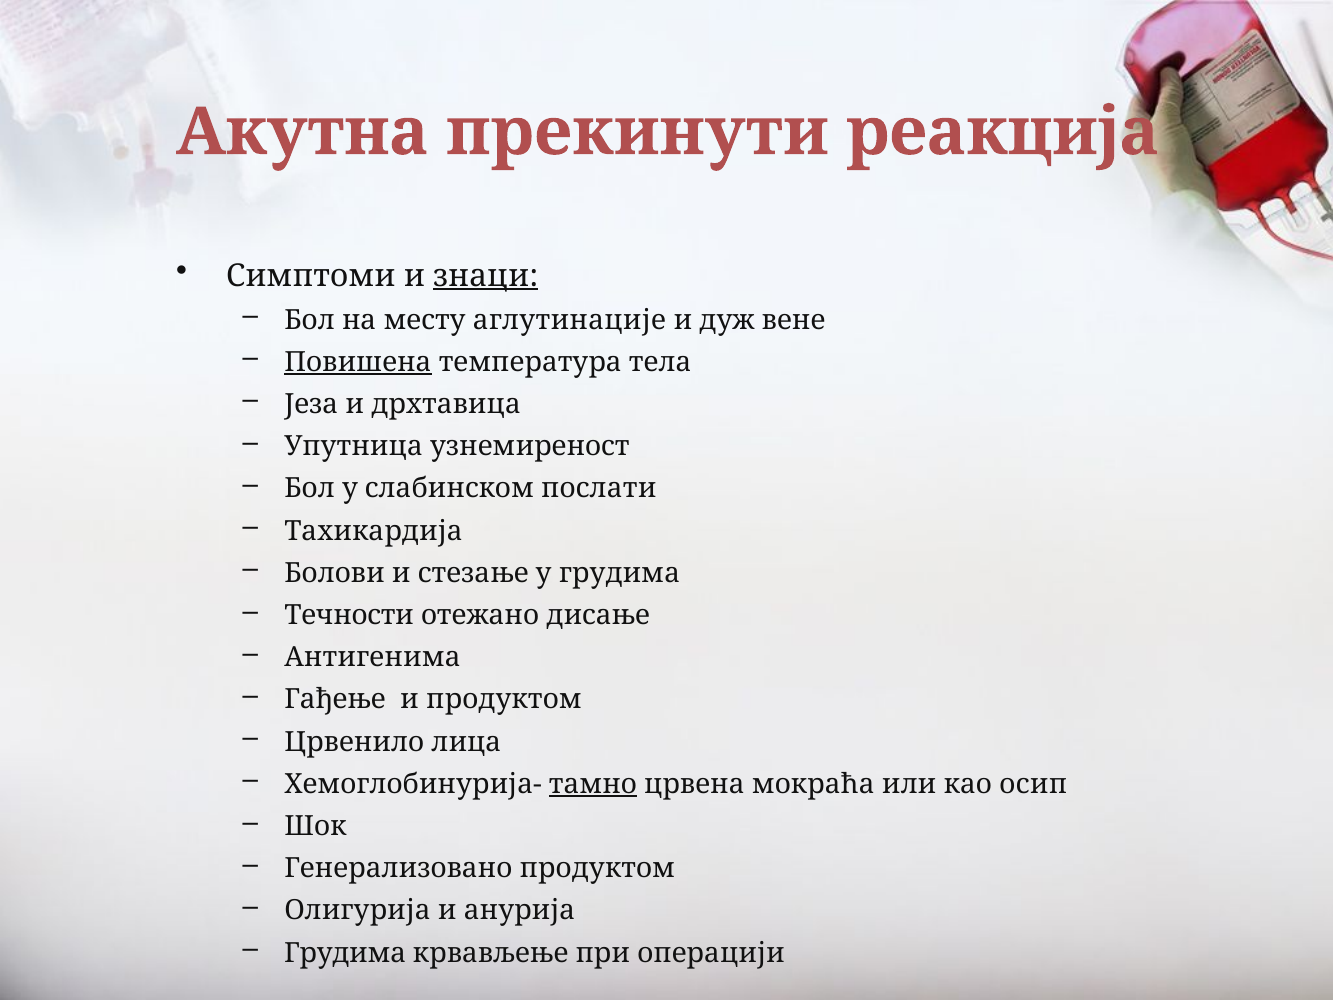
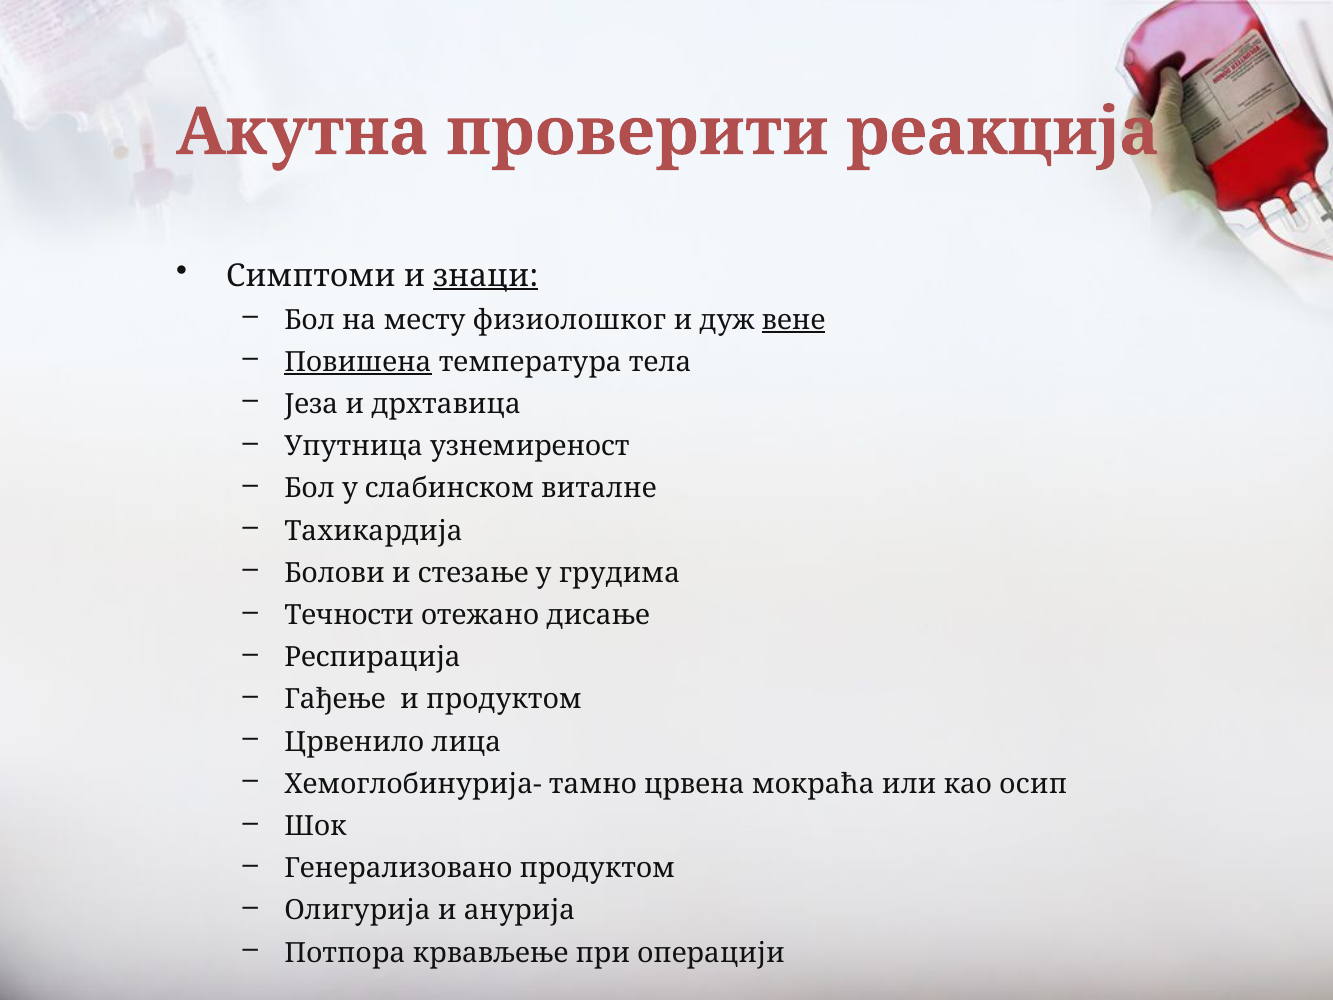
прекинути: прекинути -> проверити
аглутинације: аглутинације -> физиолошког
вене underline: none -> present
послати: послати -> виталне
Антигенима: Антигенима -> Респирација
тамно underline: present -> none
Грудима at (345, 953): Грудима -> Потпора
